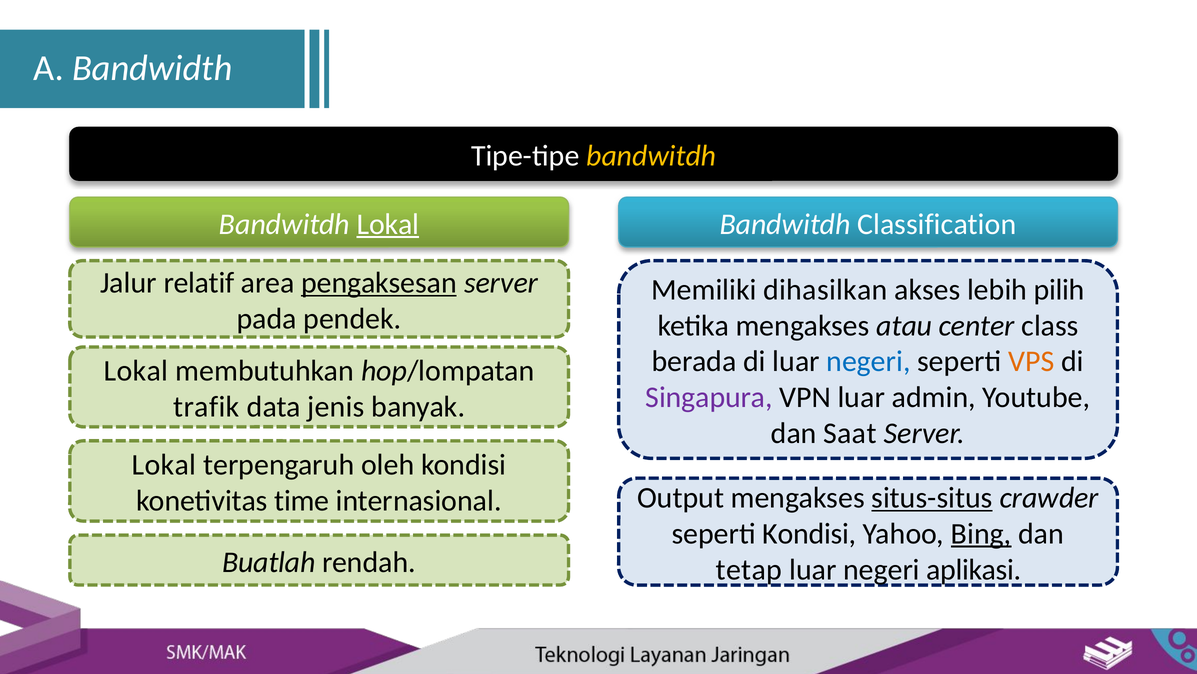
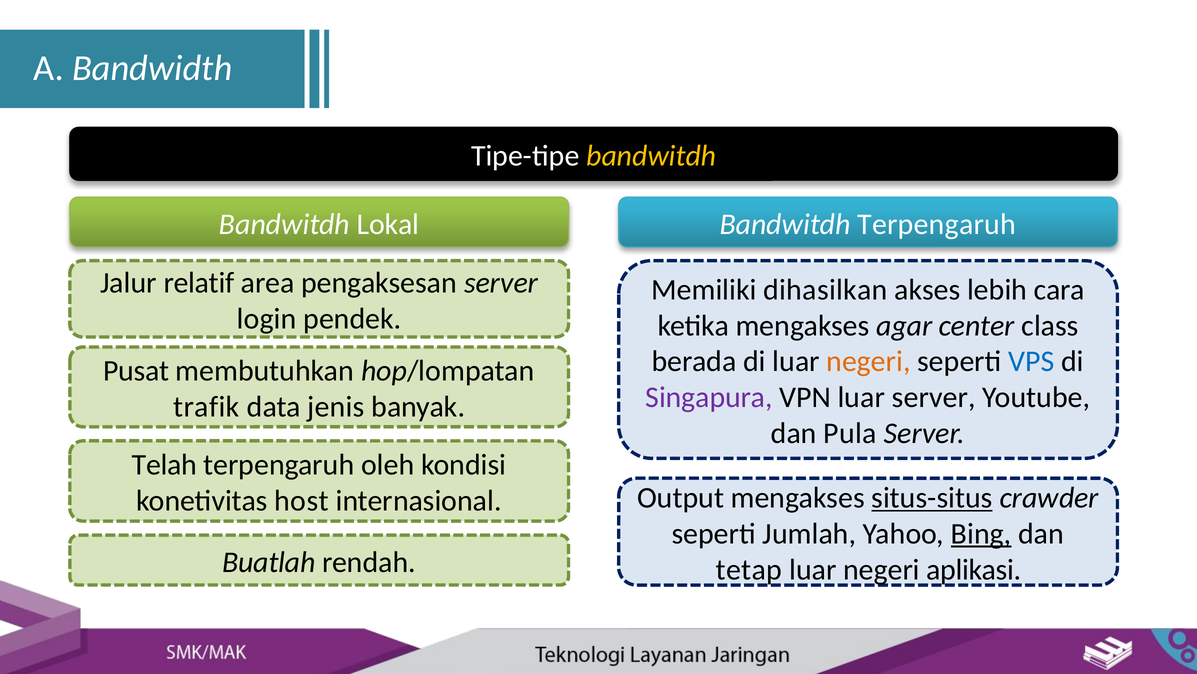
Lokal at (388, 224) underline: present -> none
Bandwitdh Classification: Classification -> Terpengaruh
pengaksesan underline: present -> none
pilih: pilih -> cara
pada: pada -> login
atau: atau -> agar
negeri at (868, 361) colour: blue -> orange
VPS colour: orange -> blue
Lokal at (136, 371): Lokal -> Pusat
luar admin: admin -> server
Saat: Saat -> Pula
Lokal at (164, 465): Lokal -> Telah
time: time -> host
seperti Kondisi: Kondisi -> Jumlah
